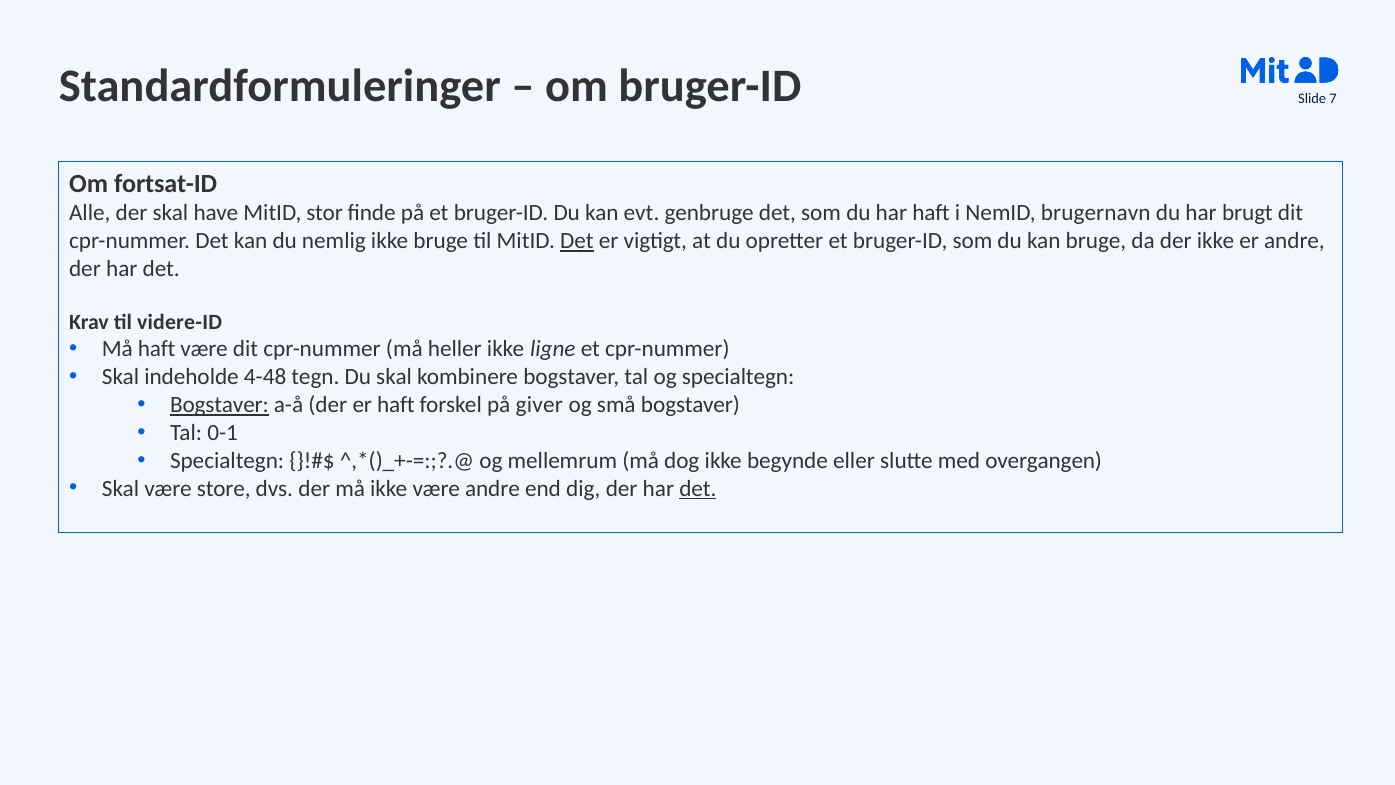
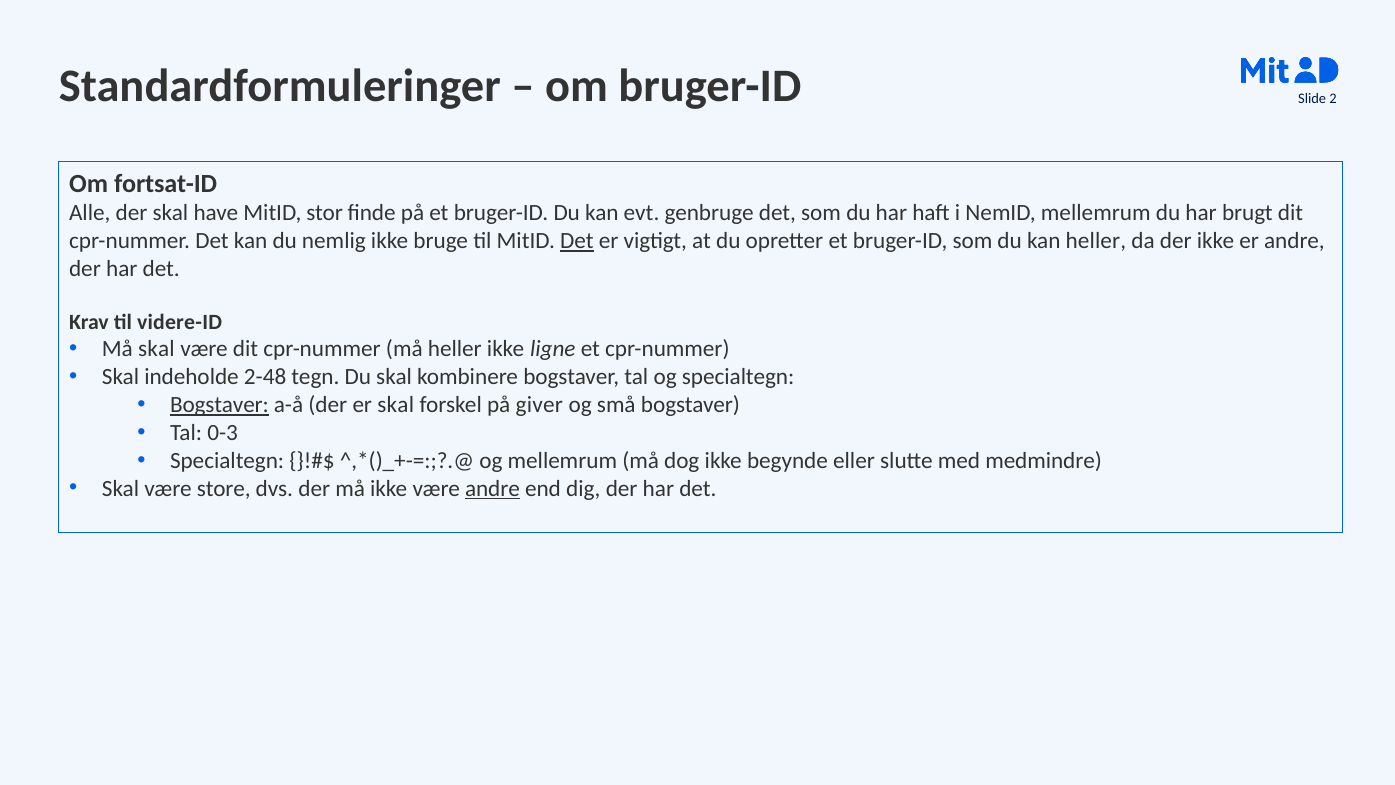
7: 7 -> 2
NemID brugernavn: brugernavn -> mellemrum
kan bruge: bruge -> heller
Må haft: haft -> skal
4-48: 4-48 -> 2-48
er haft: haft -> skal
0-1: 0-1 -> 0-3
overgangen: overgangen -> medmindre
andre at (492, 489) underline: none -> present
det at (698, 489) underline: present -> none
